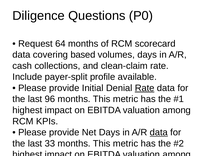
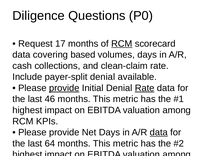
64: 64 -> 17
RCM at (122, 44) underline: none -> present
payer-split profile: profile -> denial
provide at (64, 88) underline: none -> present
96: 96 -> 46
33: 33 -> 64
